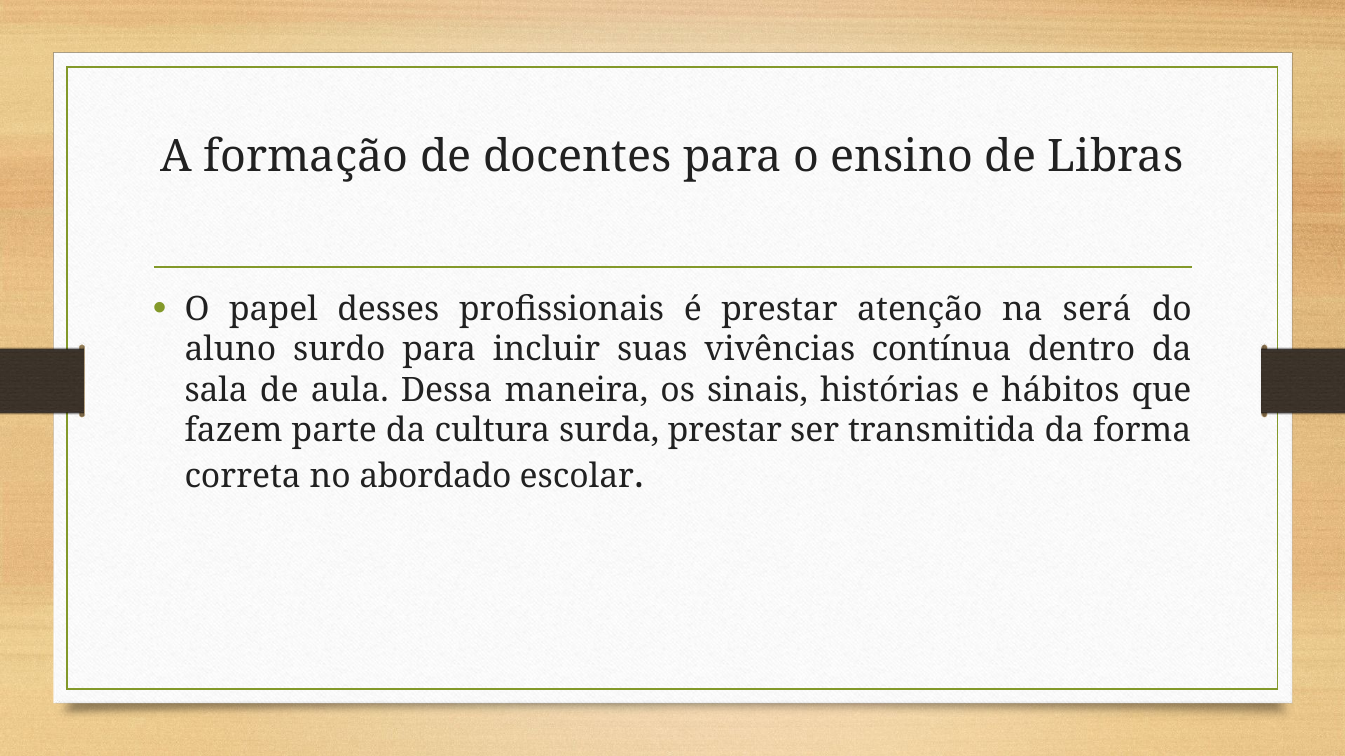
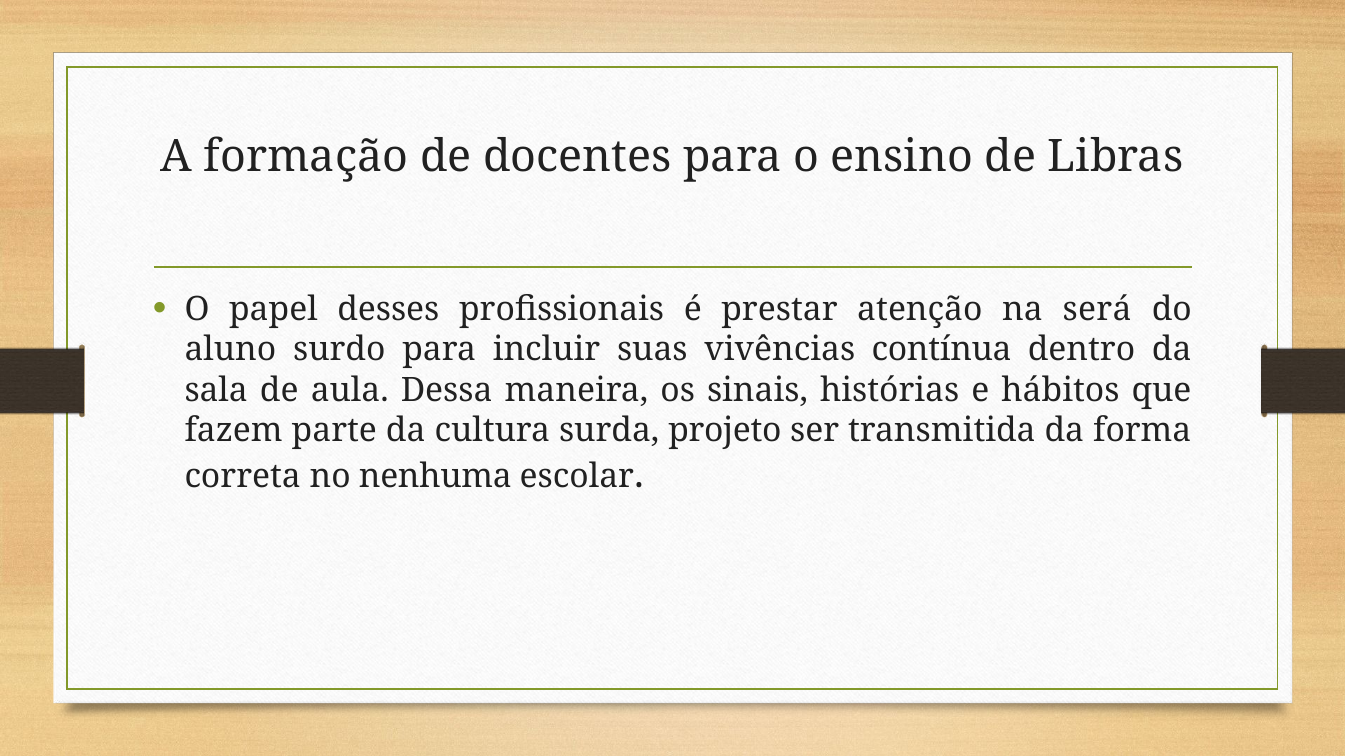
surda prestar: prestar -> projeto
abordado: abordado -> nenhuma
